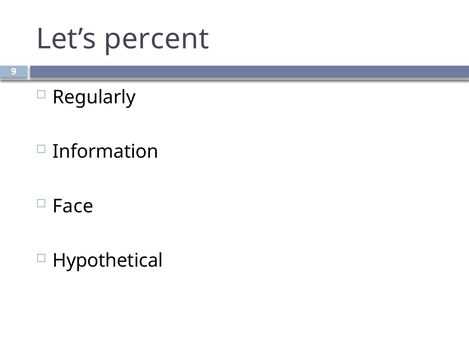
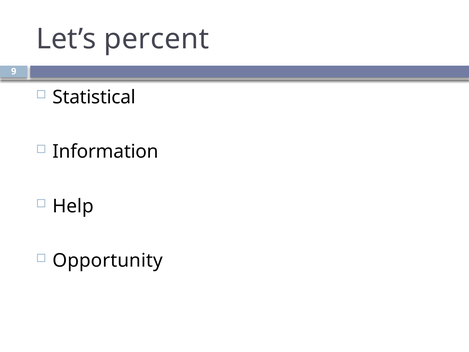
Regularly: Regularly -> Statistical
Face: Face -> Help
Hypothetical: Hypothetical -> Opportunity
